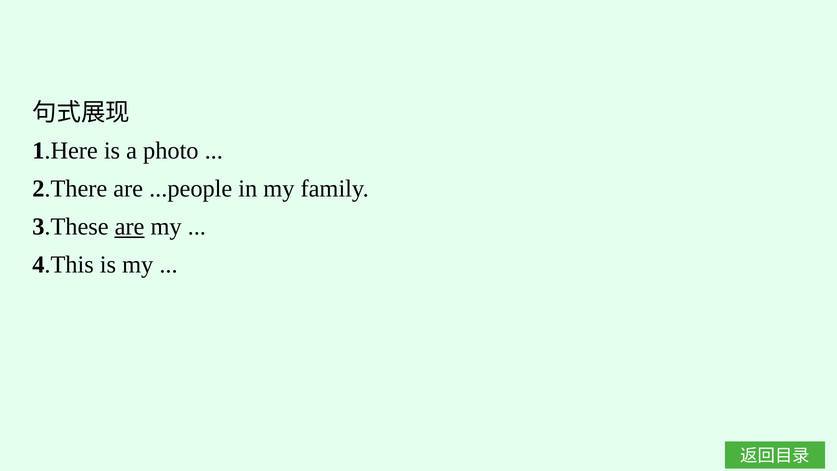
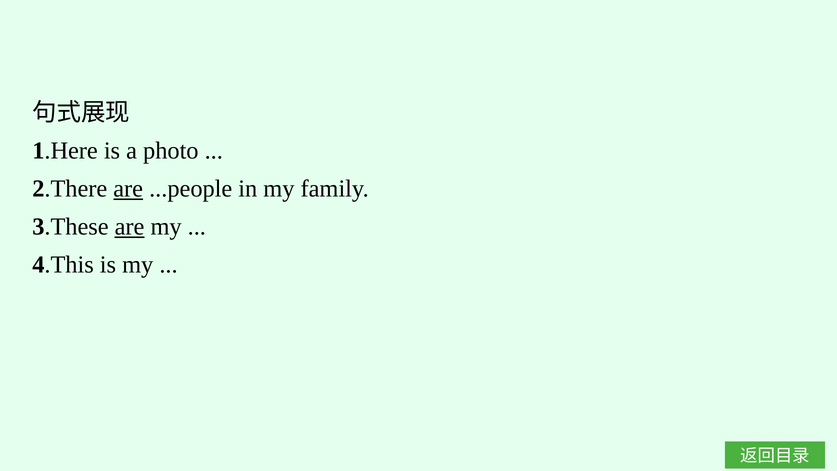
are at (128, 189) underline: none -> present
